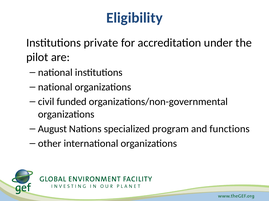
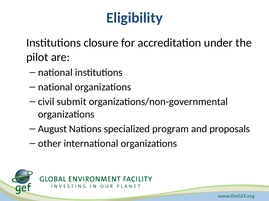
private: private -> closure
funded: funded -> submit
functions: functions -> proposals
